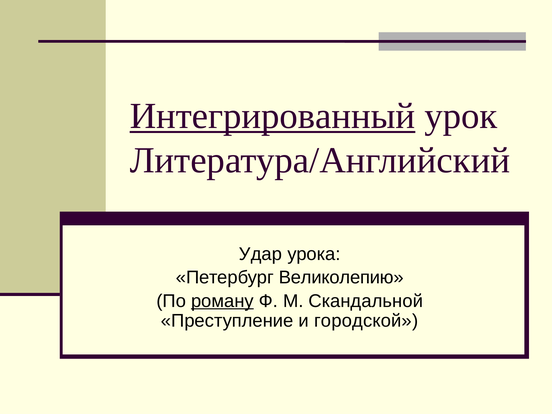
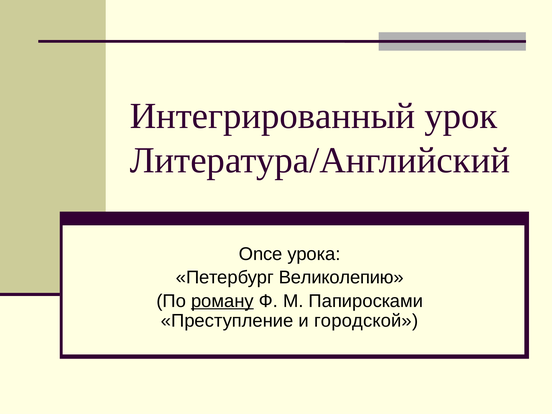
Интегрированный underline: present -> none
Удар: Удар -> Once
Скандальной: Скандальной -> Папиросками
